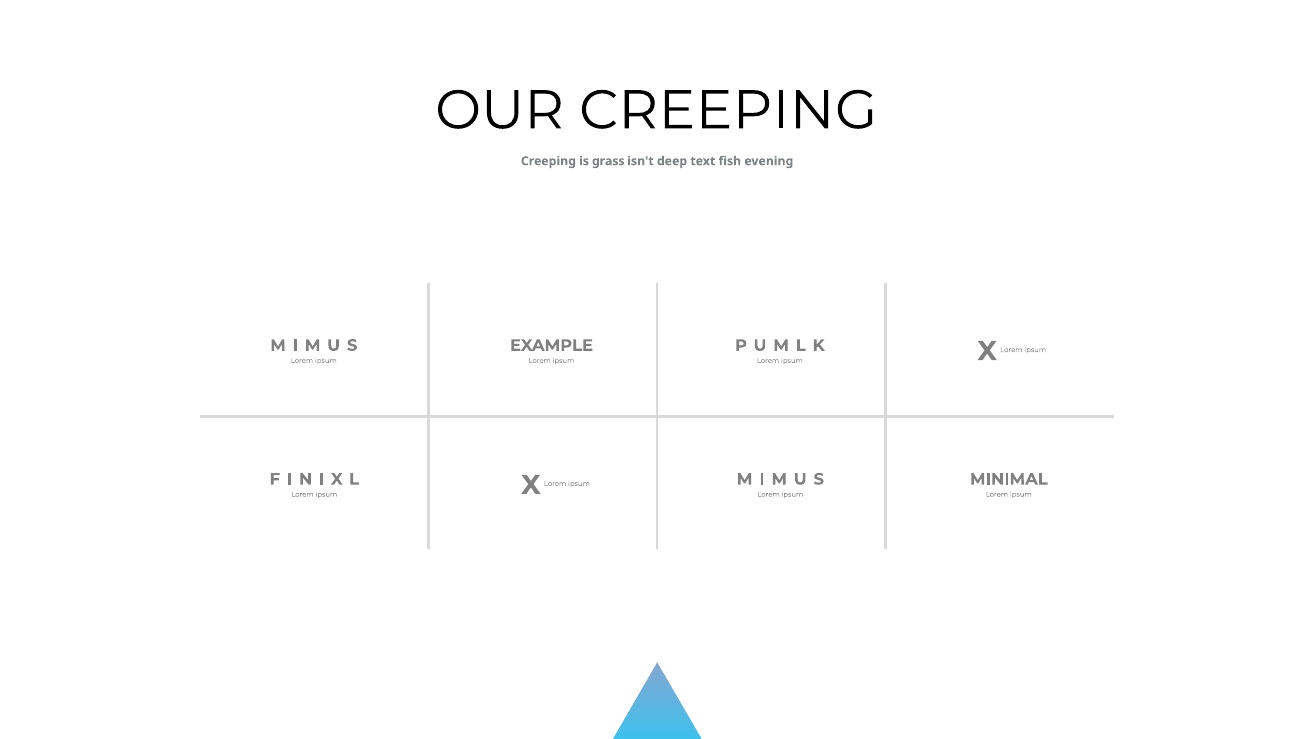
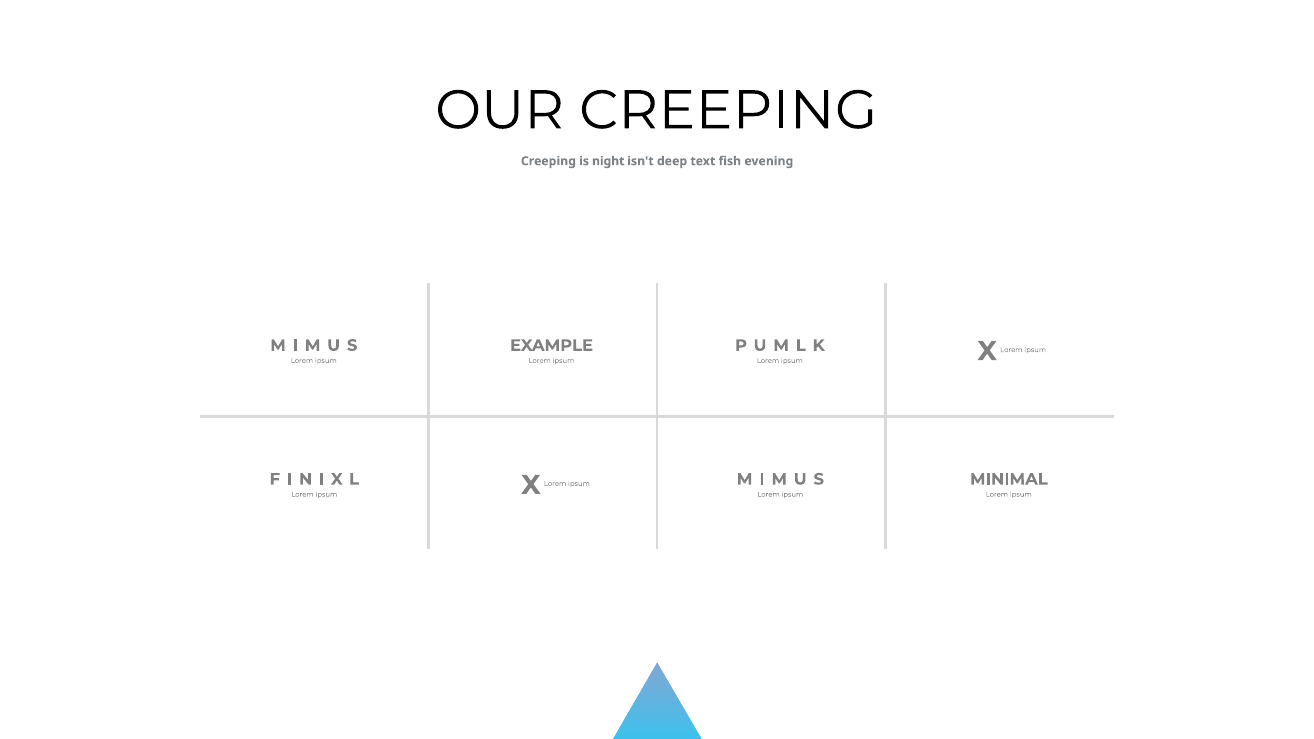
grass: grass -> night
